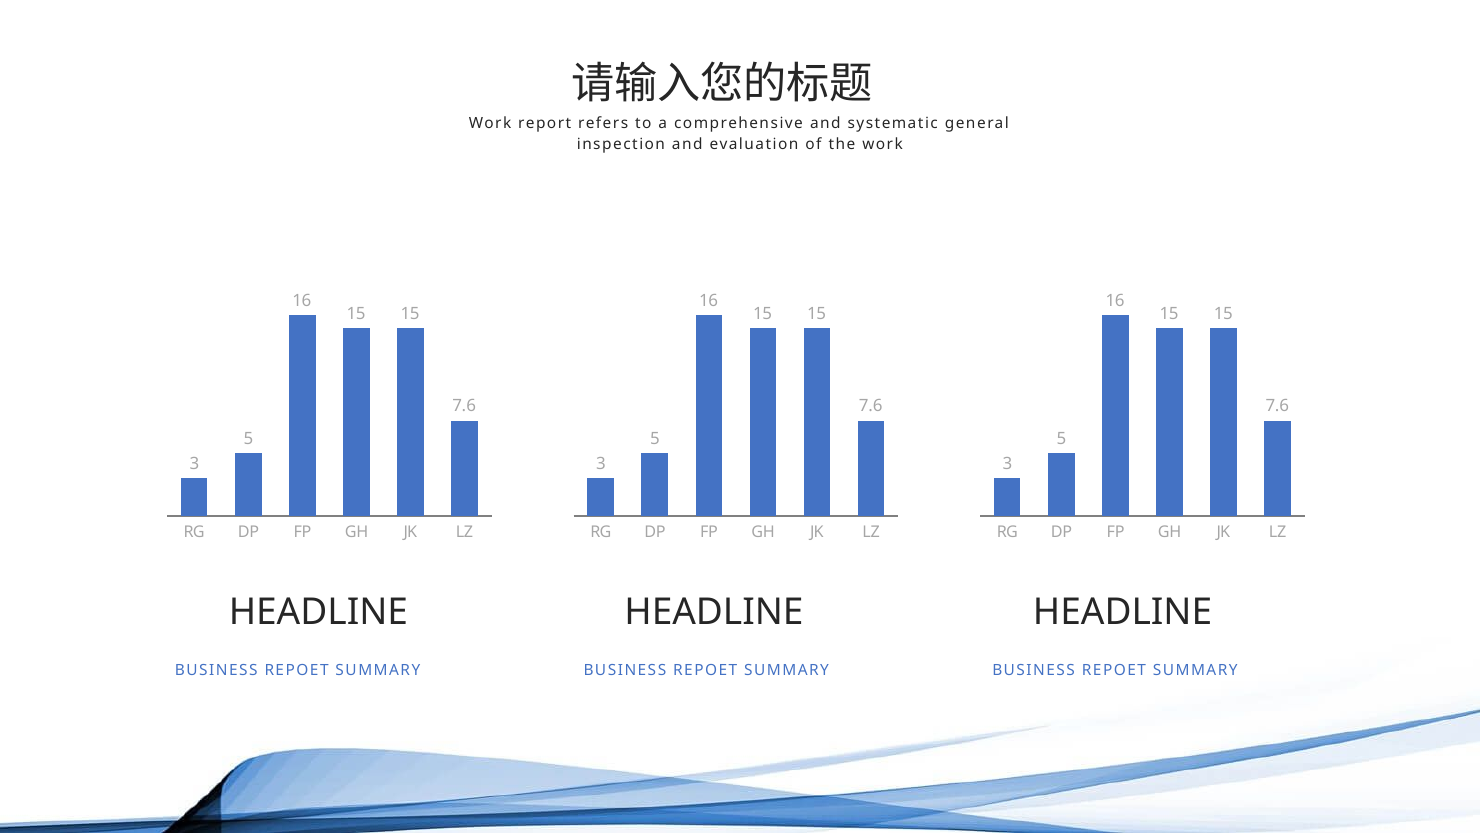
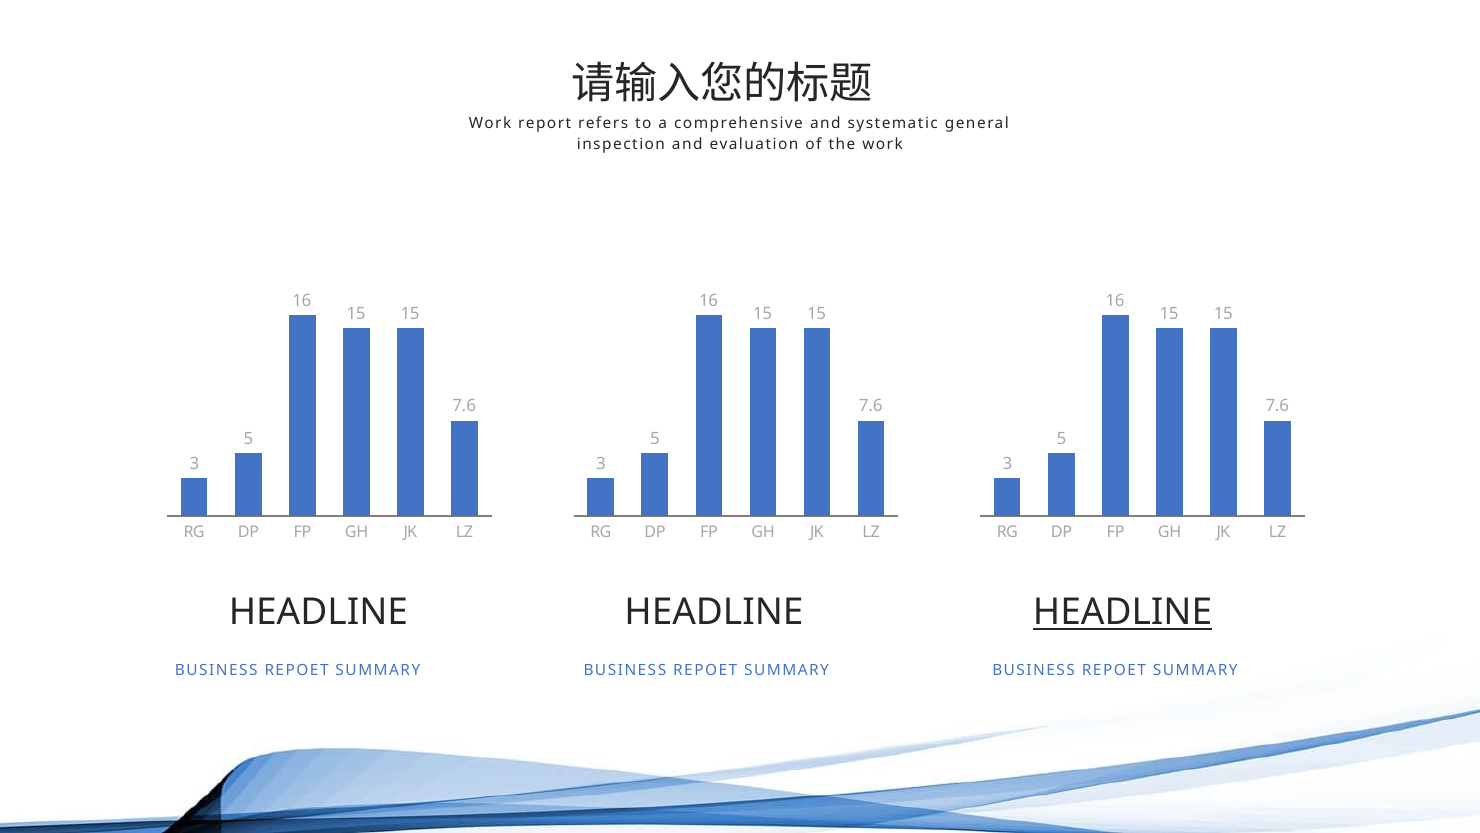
HEADLINE at (1123, 612) underline: none -> present
